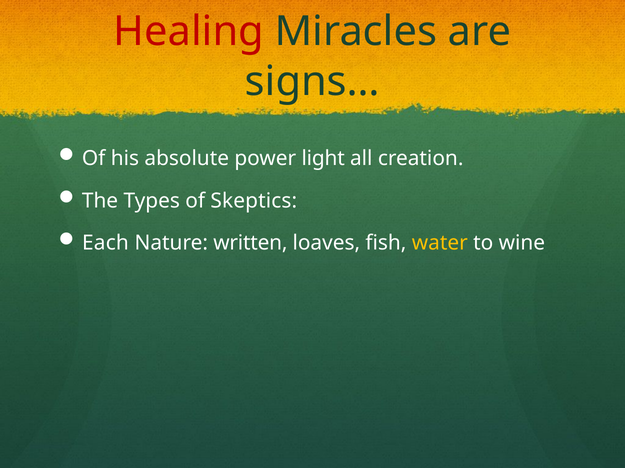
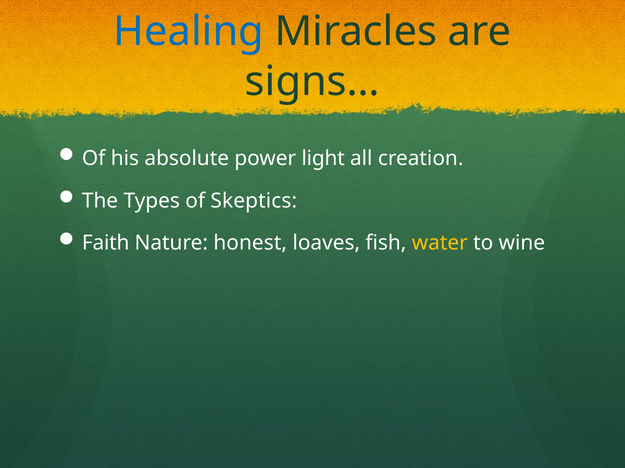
Healing colour: red -> blue
Each: Each -> Faith
written: written -> honest
